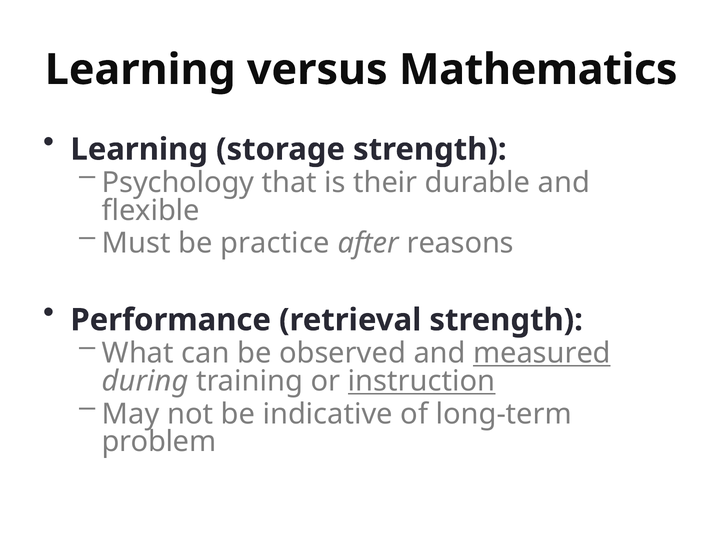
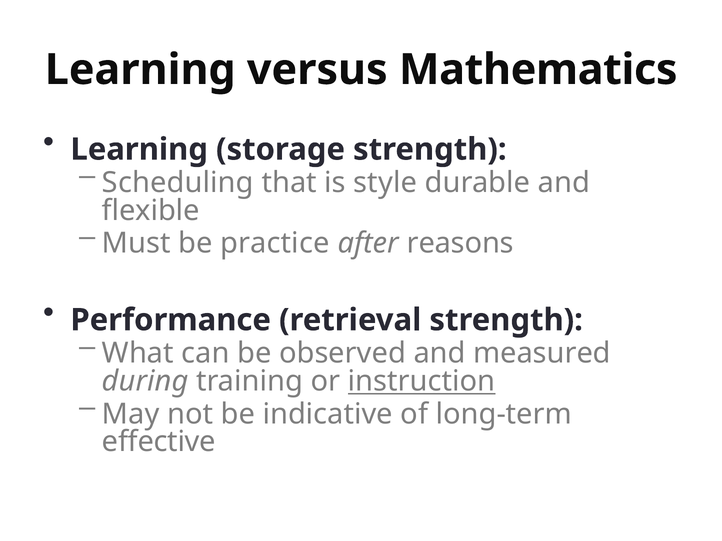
Psychology: Psychology -> Scheduling
their: their -> style
measured underline: present -> none
problem: problem -> effective
